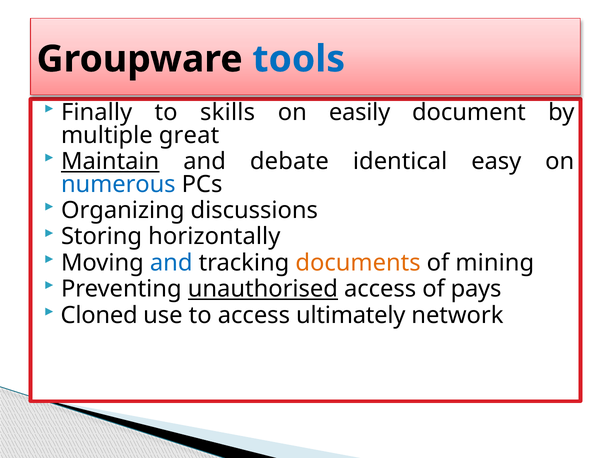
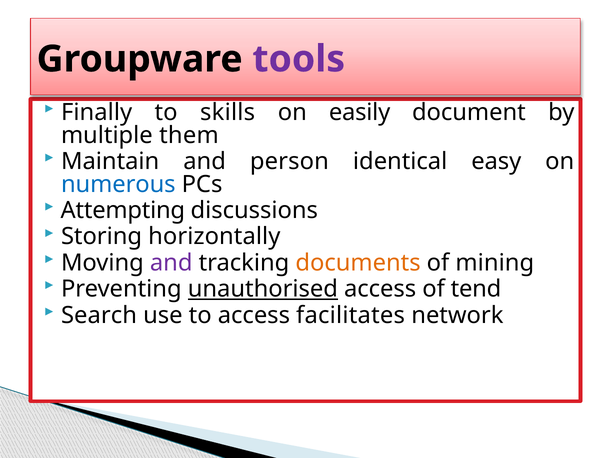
tools colour: blue -> purple
great: great -> them
Maintain underline: present -> none
debate: debate -> person
Organizing: Organizing -> Attempting
and at (171, 263) colour: blue -> purple
pays: pays -> tend
Cloned: Cloned -> Search
ultimately: ultimately -> facilitates
